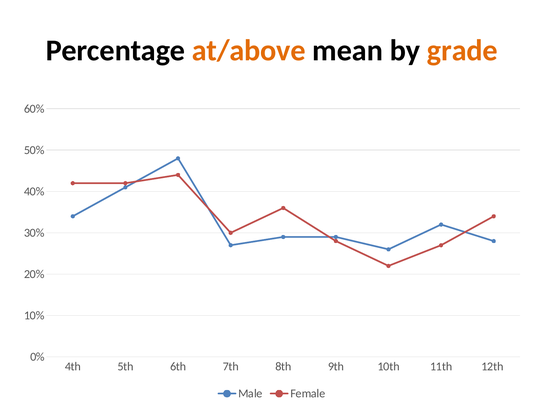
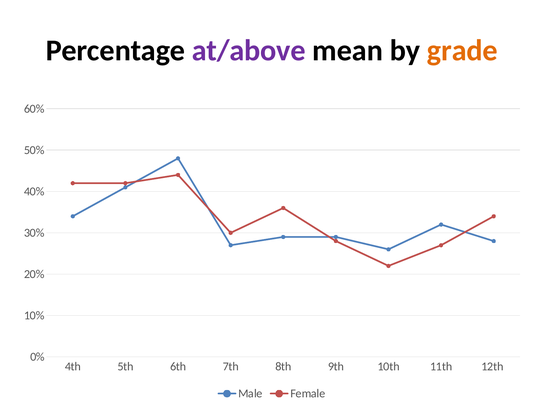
at/above colour: orange -> purple
